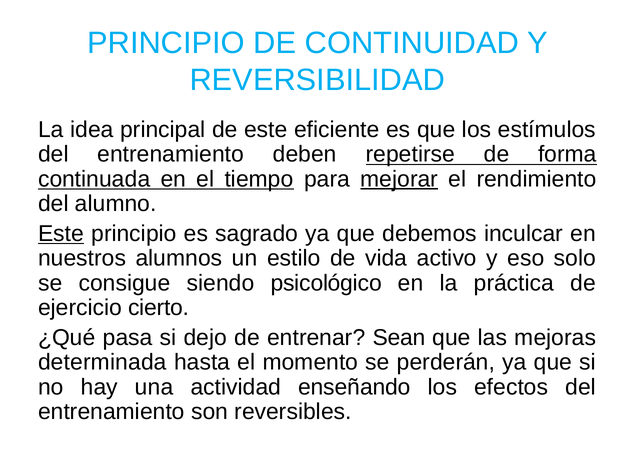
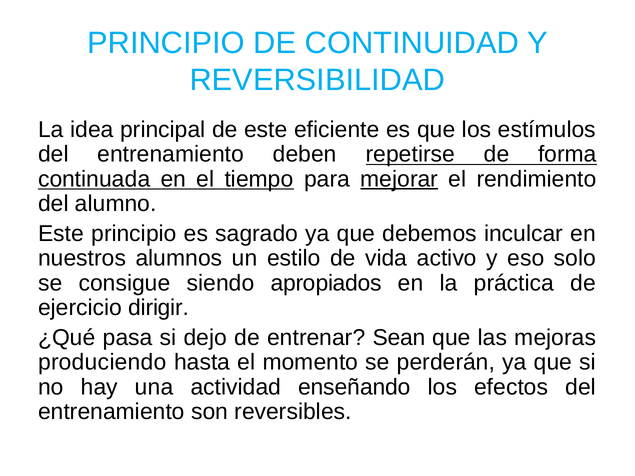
Este at (61, 234) underline: present -> none
psicológico: psicológico -> apropiados
cierto: cierto -> dirigir
determinada: determinada -> produciendo
